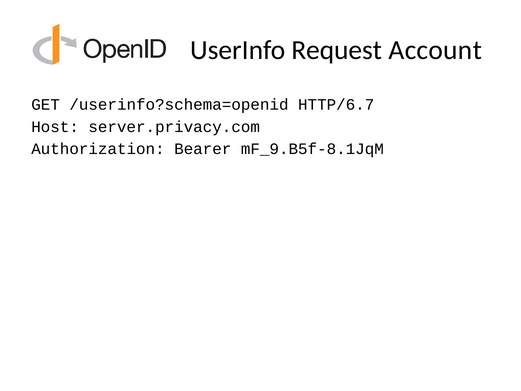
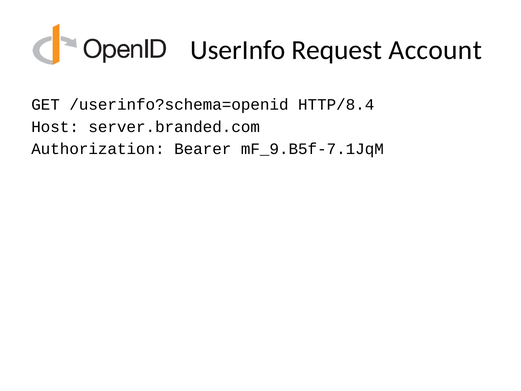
HTTP/6.7: HTTP/6.7 -> HTTP/8.4
server.privacy.com: server.privacy.com -> server.branded.com
mF_9.B5f-8.1JqM: mF_9.B5f-8.1JqM -> mF_9.B5f-7.1JqM
